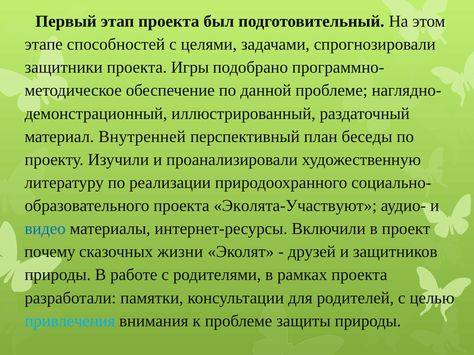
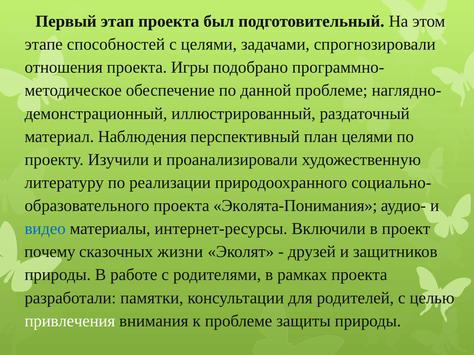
защитники: защитники -> отношения
Внутренней: Внутренней -> Наблюдения
план беседы: беседы -> целями
Эколята-Участвуют: Эколята-Участвуют -> Эколята-Понимания
привлечения colour: light blue -> white
